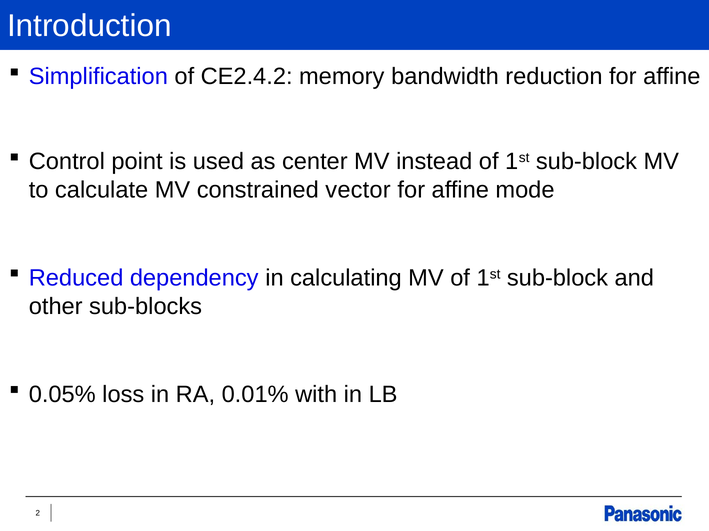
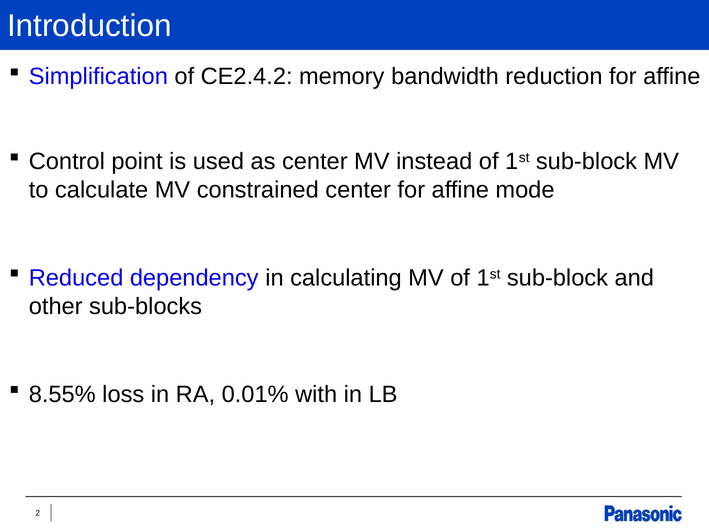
constrained vector: vector -> center
0.05%: 0.05% -> 8.55%
